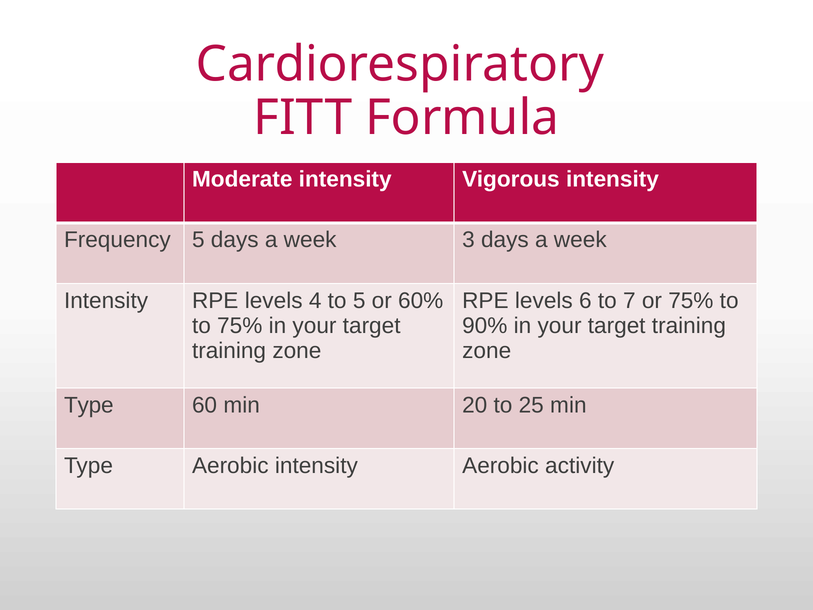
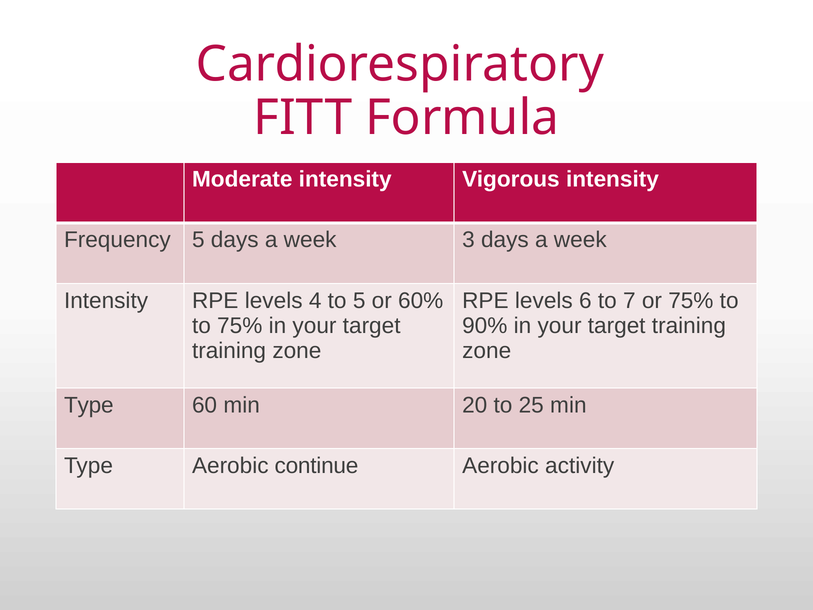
Aerobic intensity: intensity -> continue
